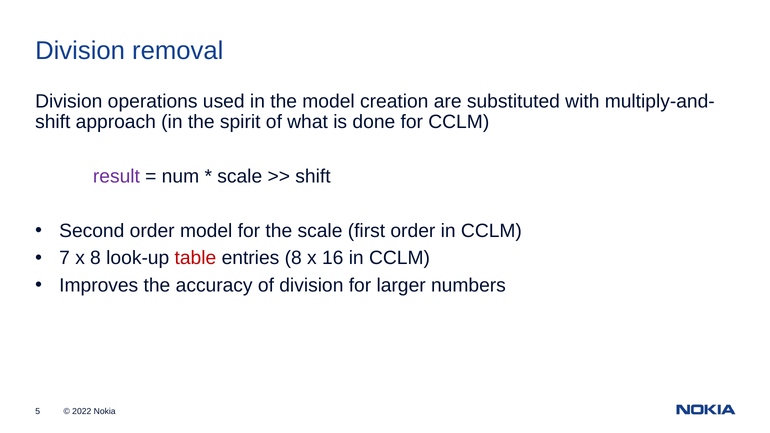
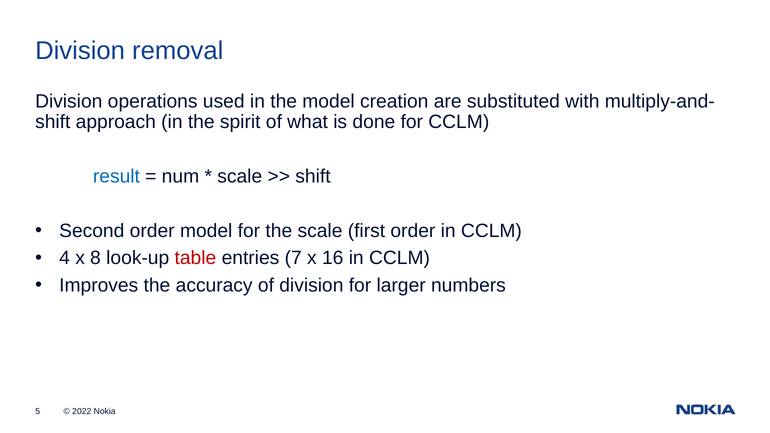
result colour: purple -> blue
7: 7 -> 4
entries 8: 8 -> 7
